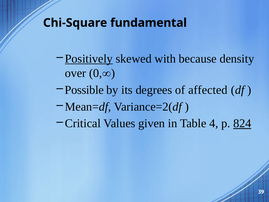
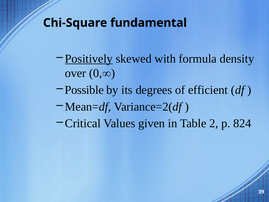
because: because -> formula
affected: affected -> efficient
4: 4 -> 2
824 underline: present -> none
